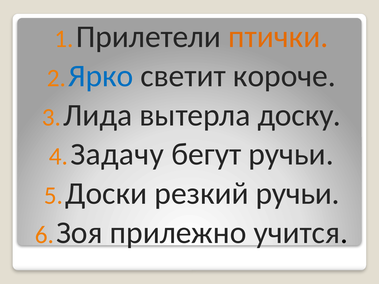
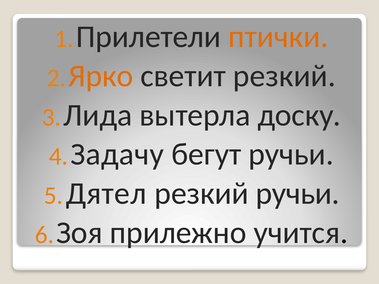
Ярко colour: blue -> orange
светит короче: короче -> резкий
Доски: Доски -> Дятел
